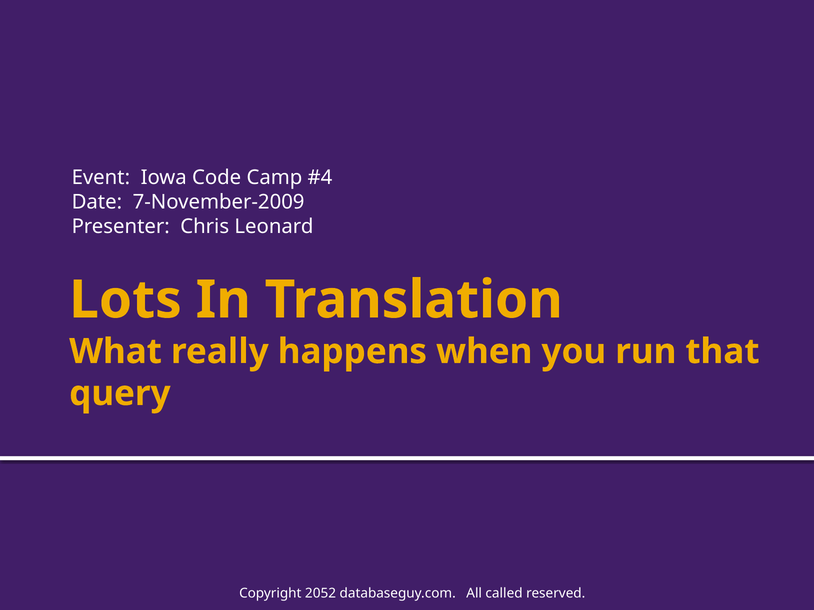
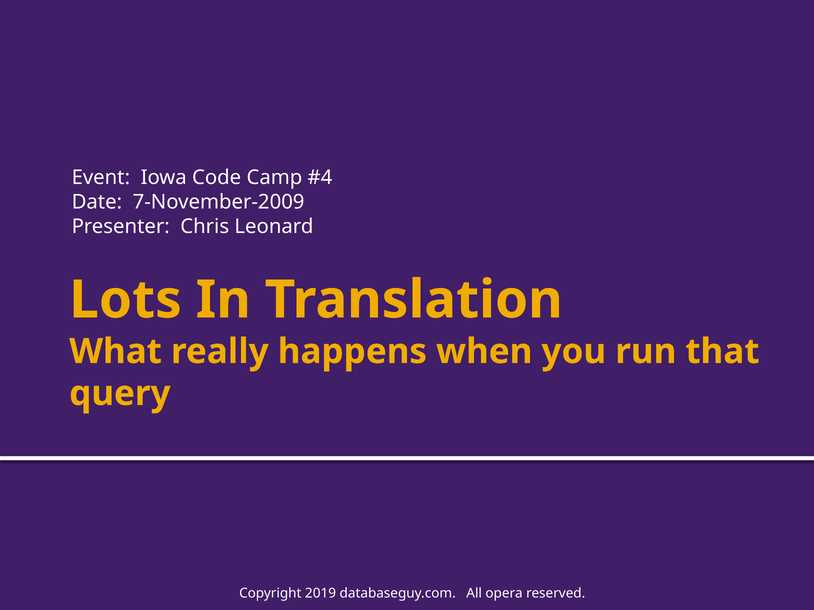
2052: 2052 -> 2019
called: called -> opera
